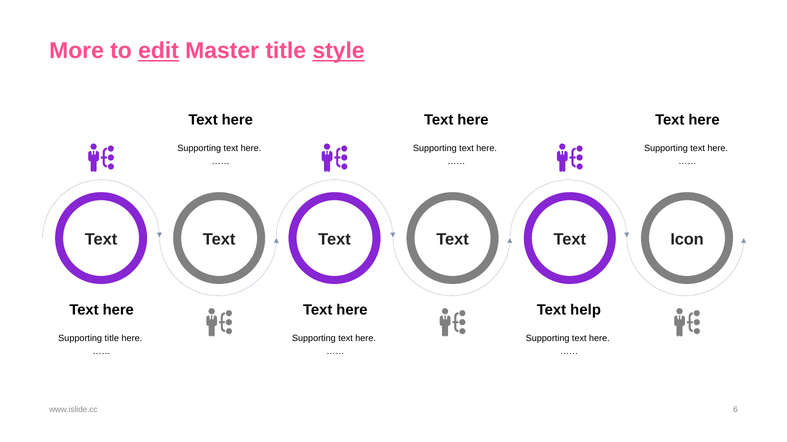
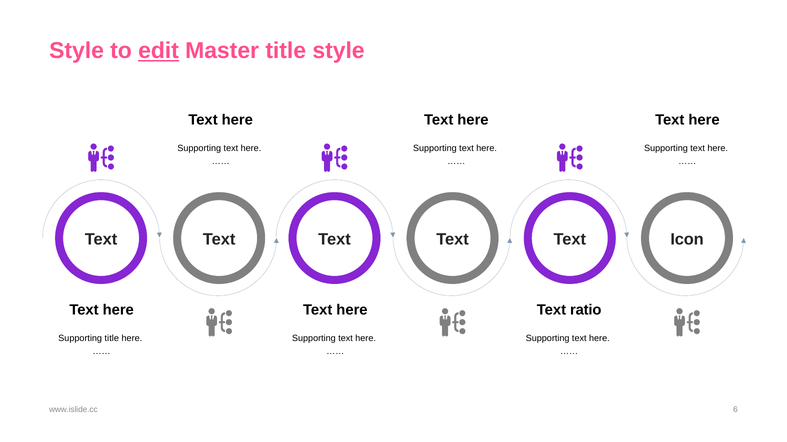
More at (77, 51): More -> Style
style at (338, 51) underline: present -> none
help: help -> ratio
